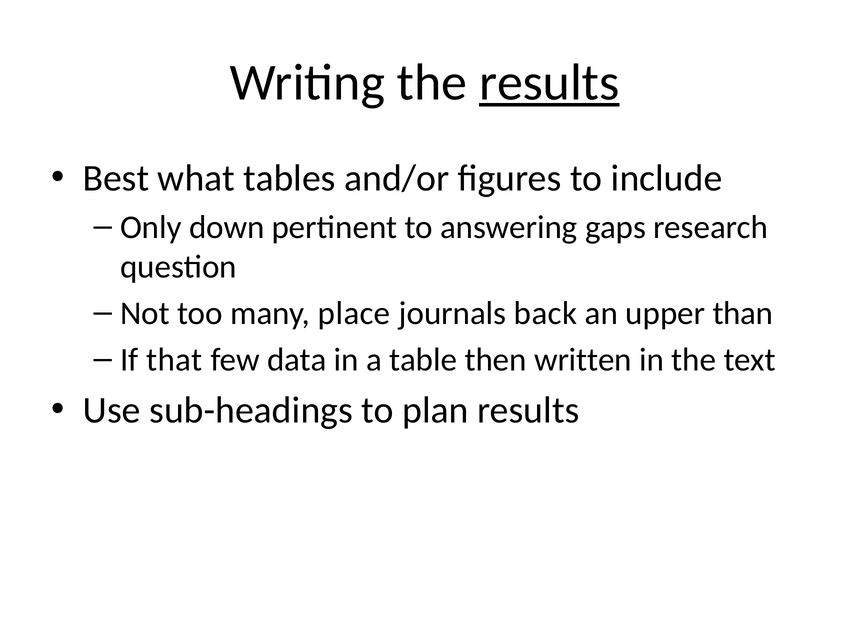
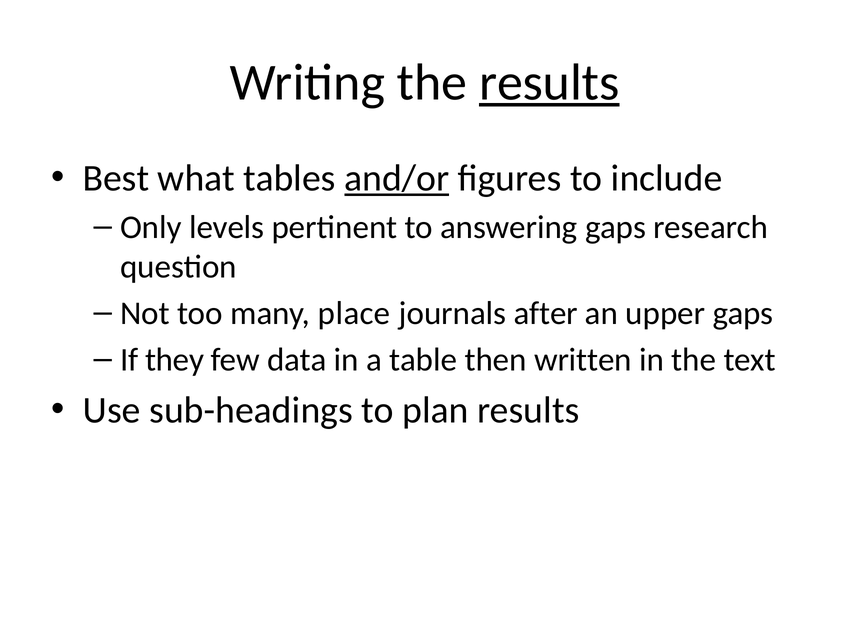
and/or underline: none -> present
down: down -> levels
back: back -> after
upper than: than -> gaps
that: that -> they
